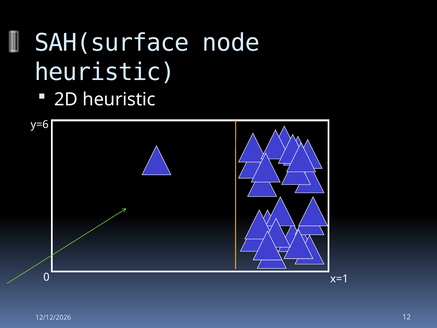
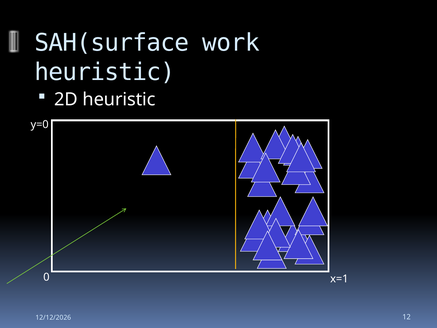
node: node -> work
y=6: y=6 -> y=0
